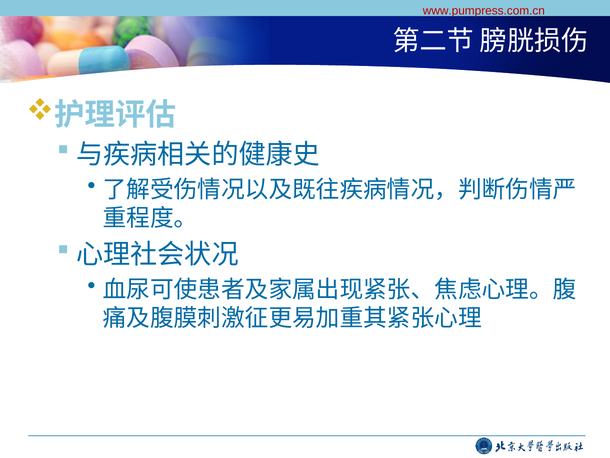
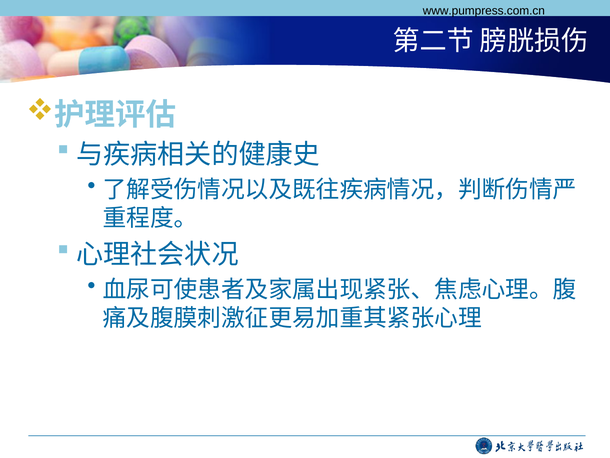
www.pumpress.com.cn colour: red -> black
